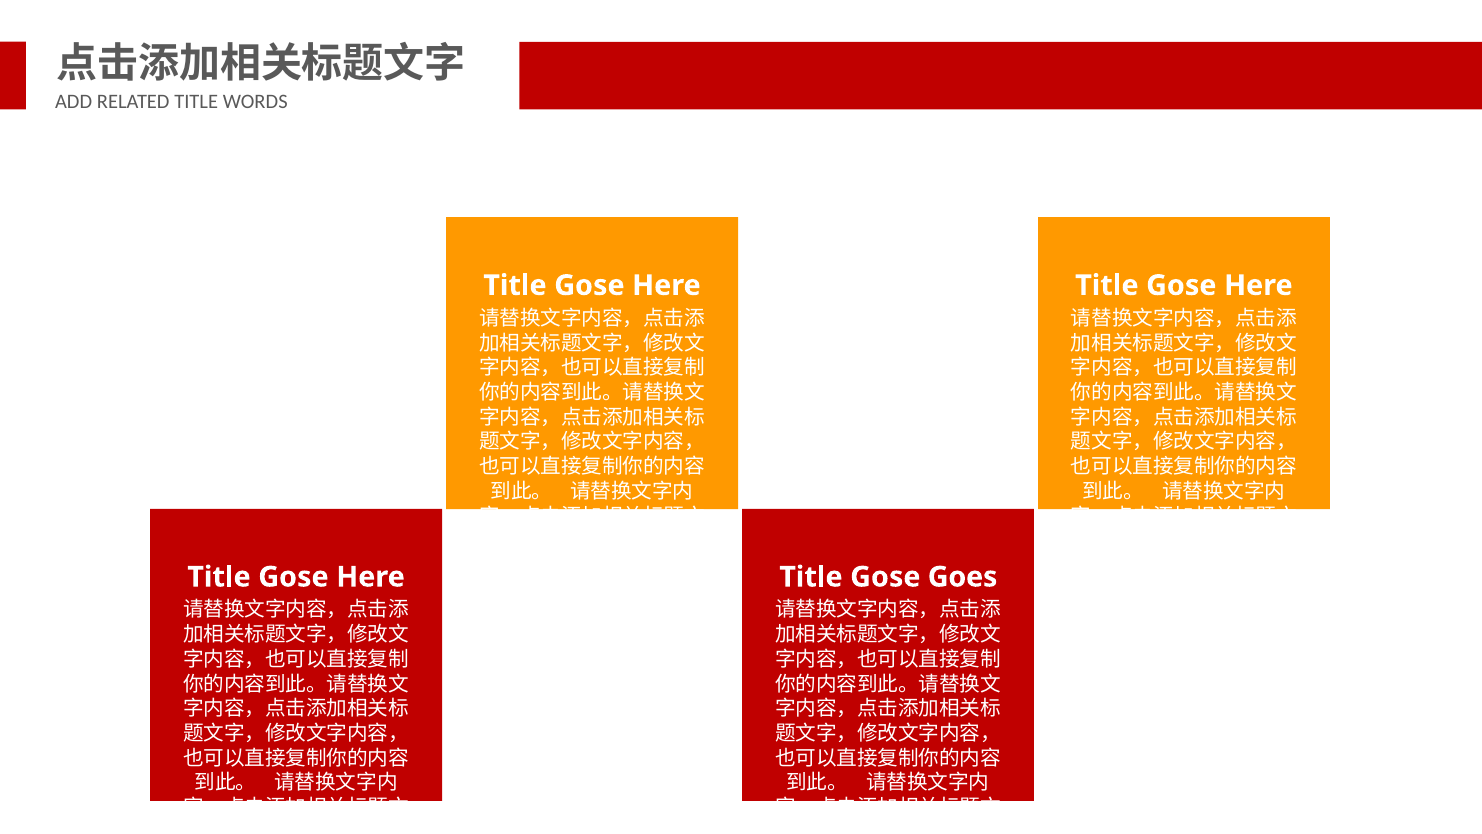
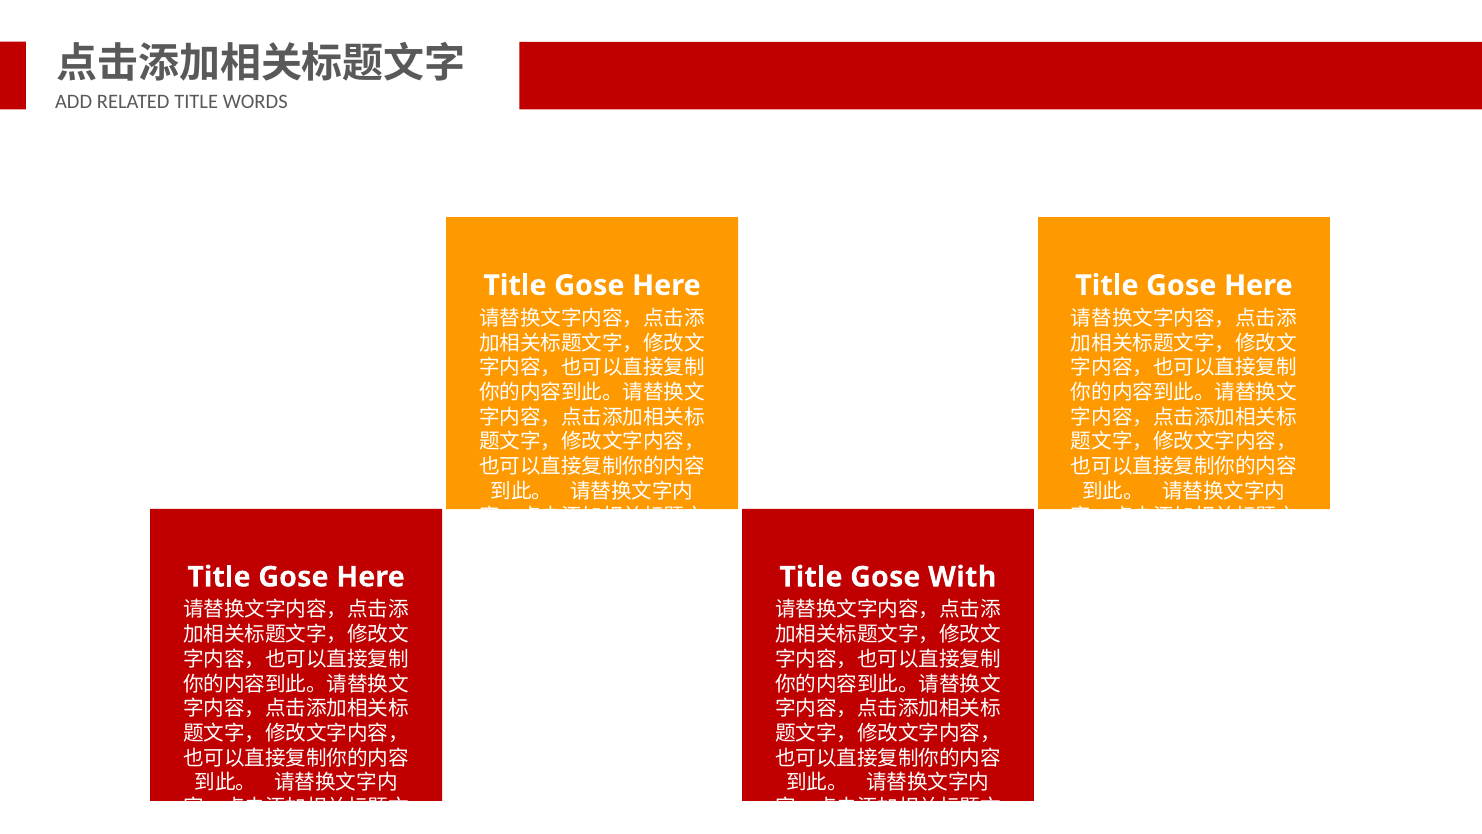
Goes: Goes -> With
